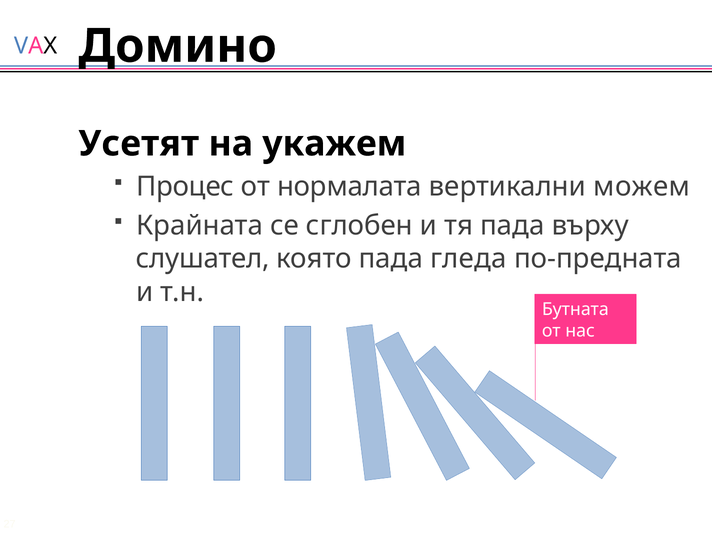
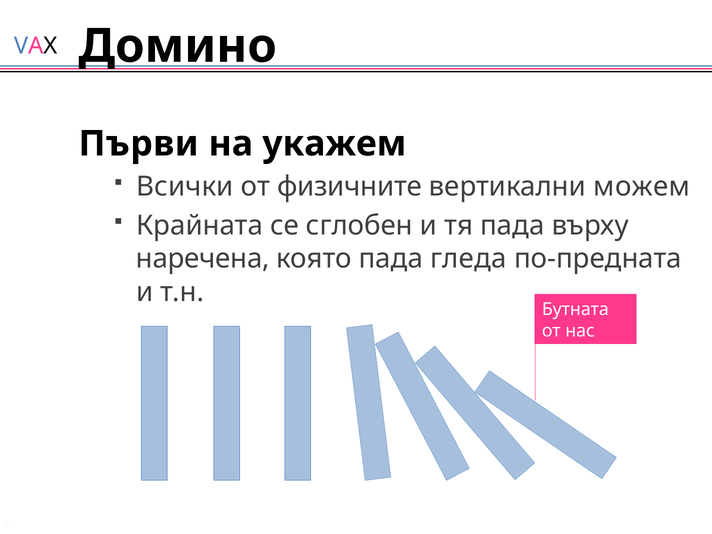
Усетят: Усетят -> Първи
Процес: Процес -> Всички
нормалата: нормалата -> физичните
слушател: слушател -> наречена
